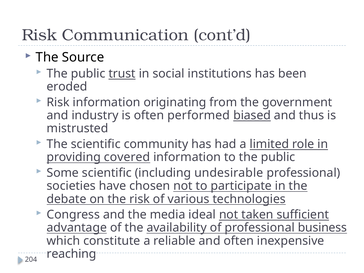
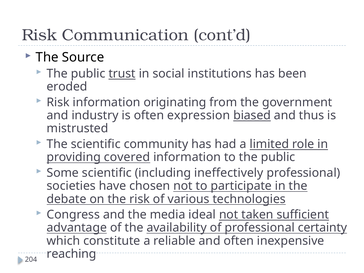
performed: performed -> expression
undesirable: undesirable -> ineffectively
business: business -> certainty
